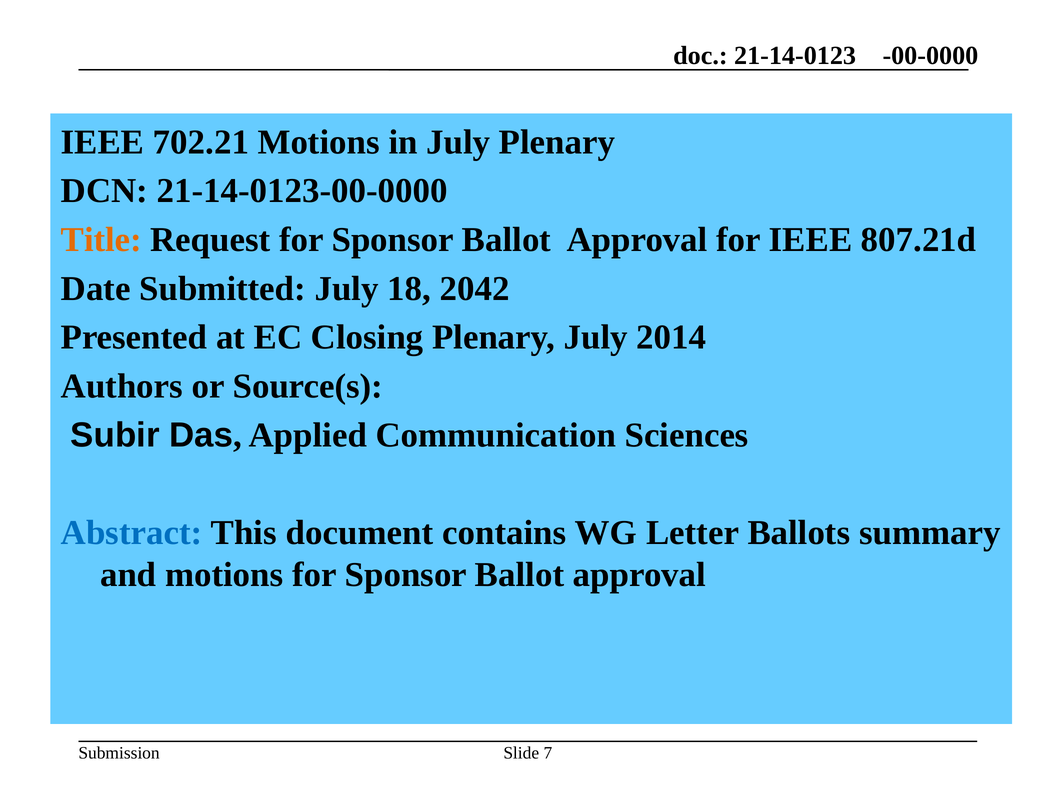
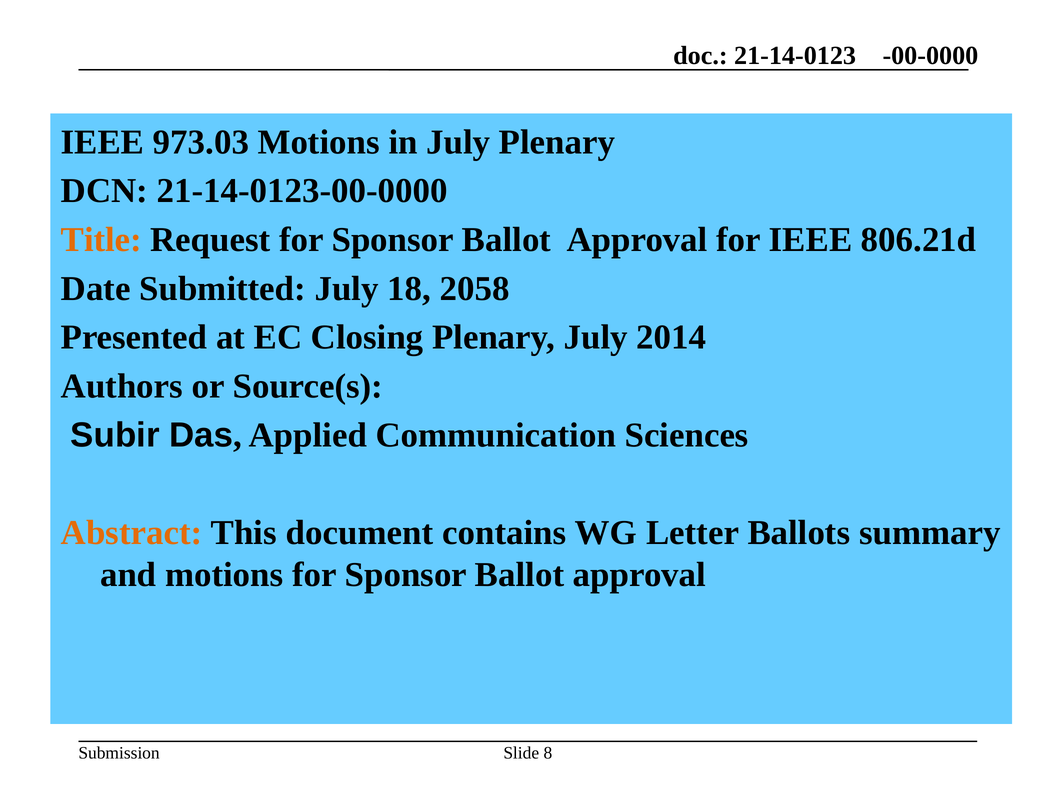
702.21: 702.21 -> 973.03
807.21d: 807.21d -> 806.21d
2042: 2042 -> 2058
Abstract colour: blue -> orange
7: 7 -> 8
